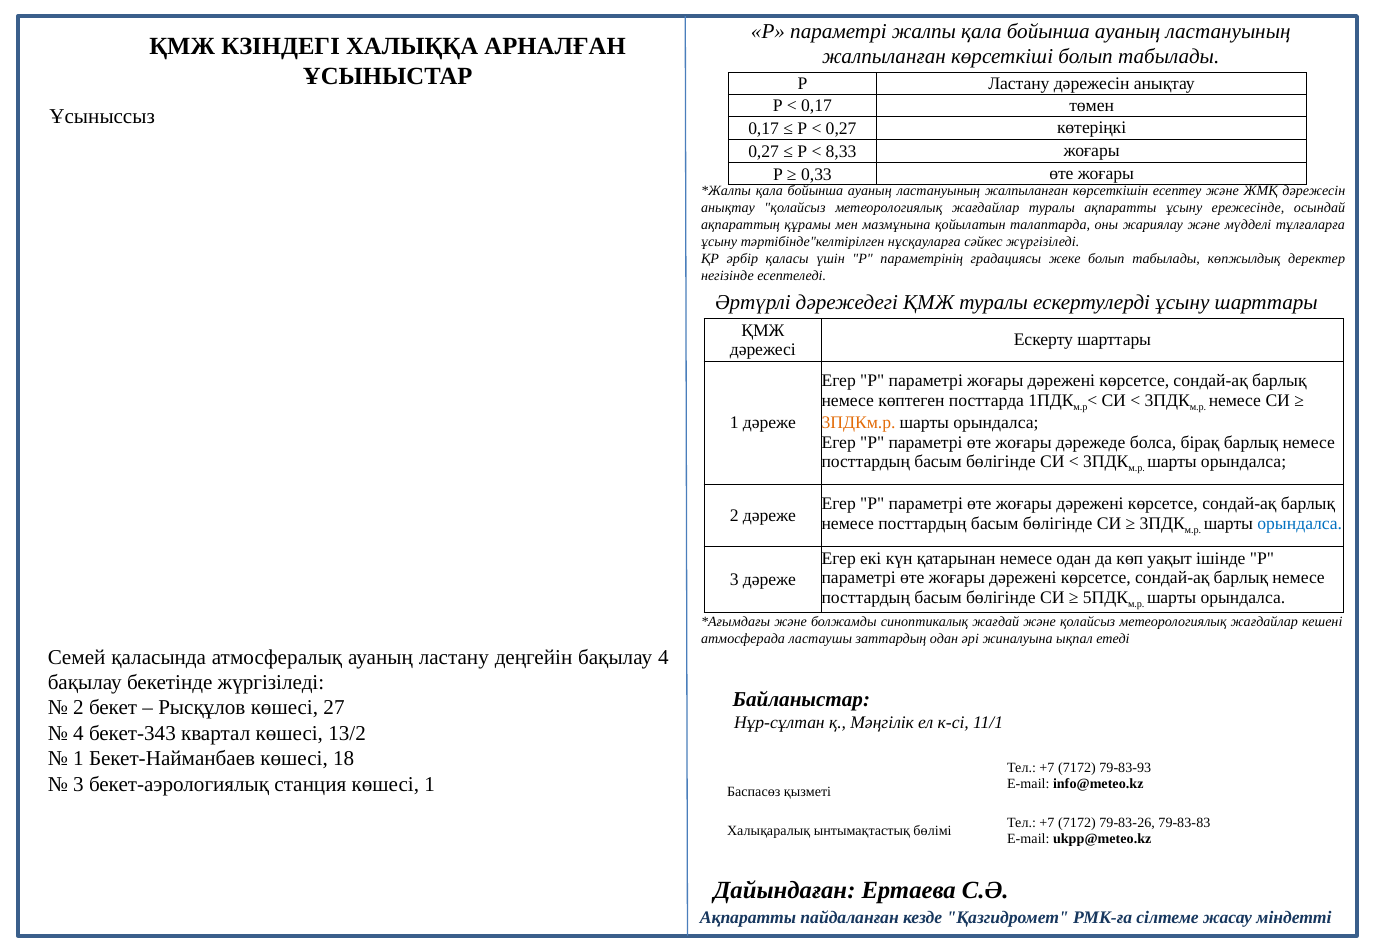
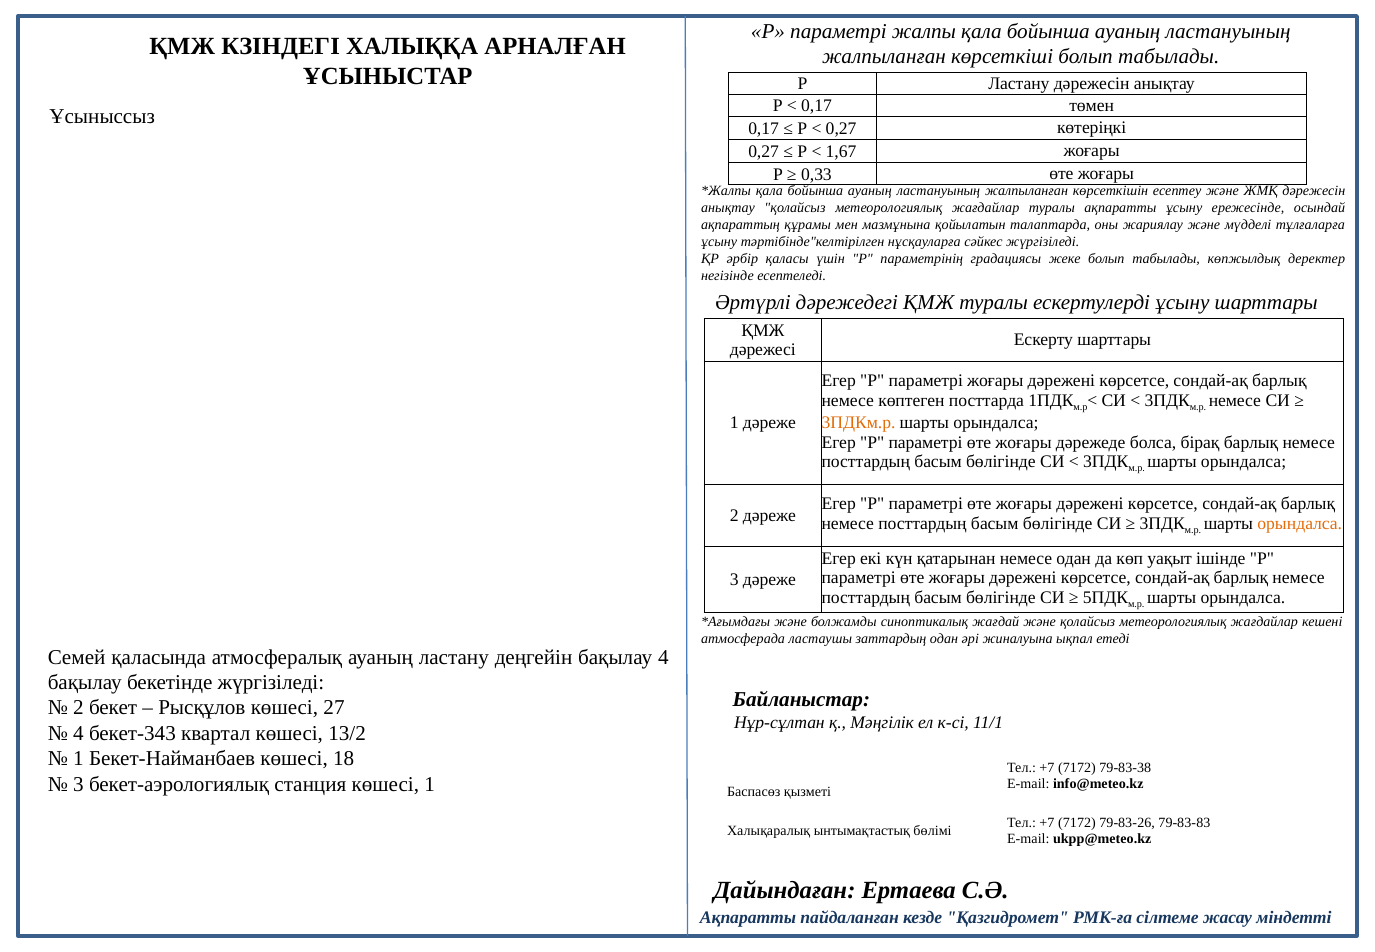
8,33: 8,33 -> 1,67
орындалса at (1300, 523) colour: blue -> orange
79-83-93: 79-83-93 -> 79-83-38
